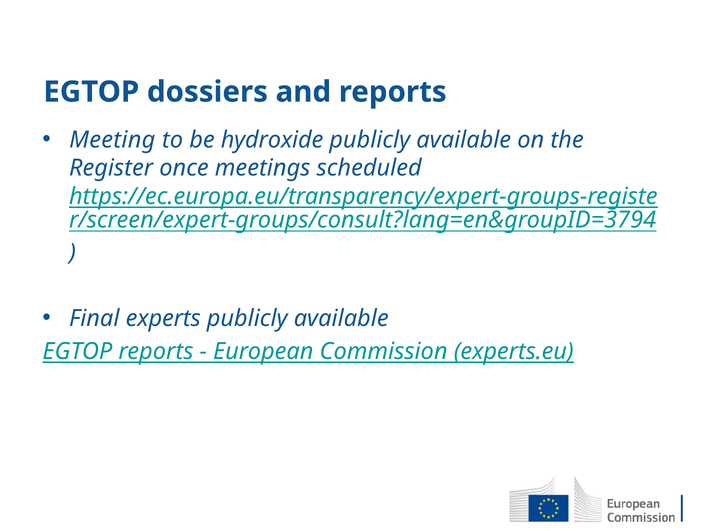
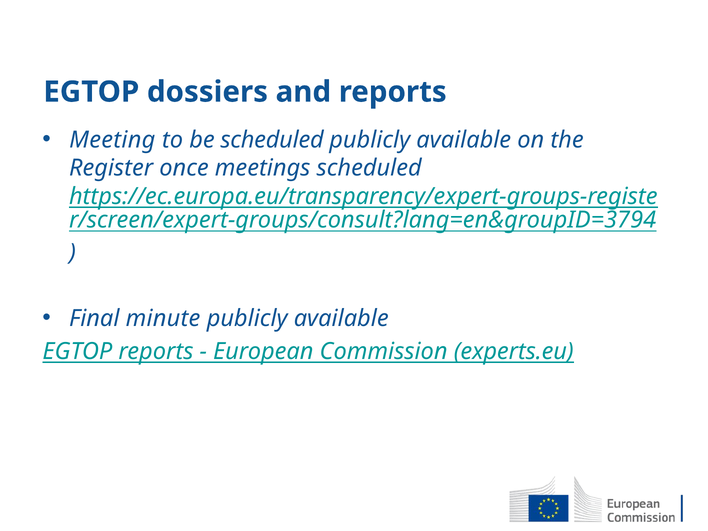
be hydroxide: hydroxide -> scheduled
experts: experts -> minute
